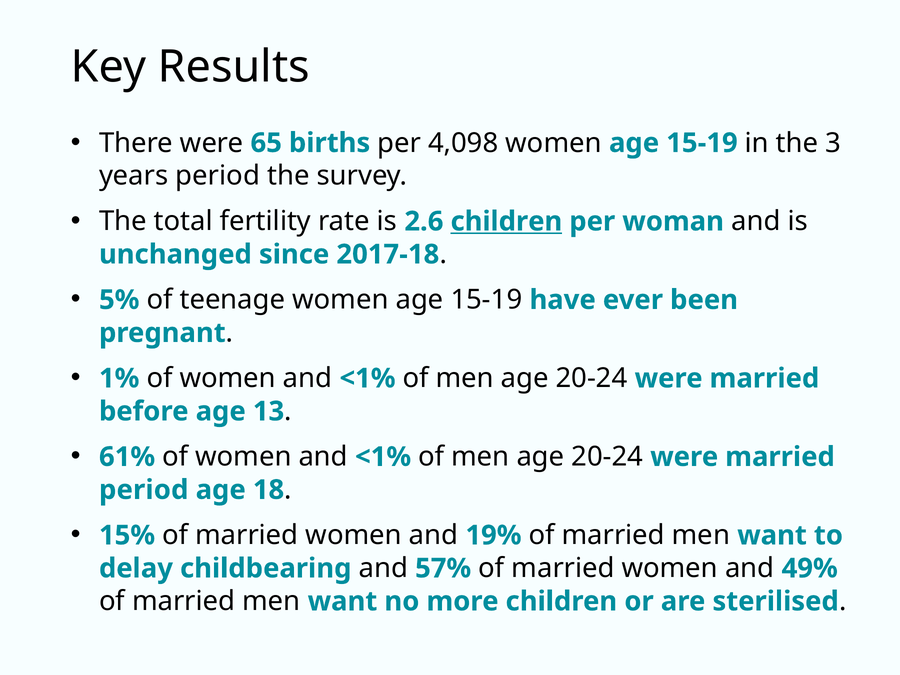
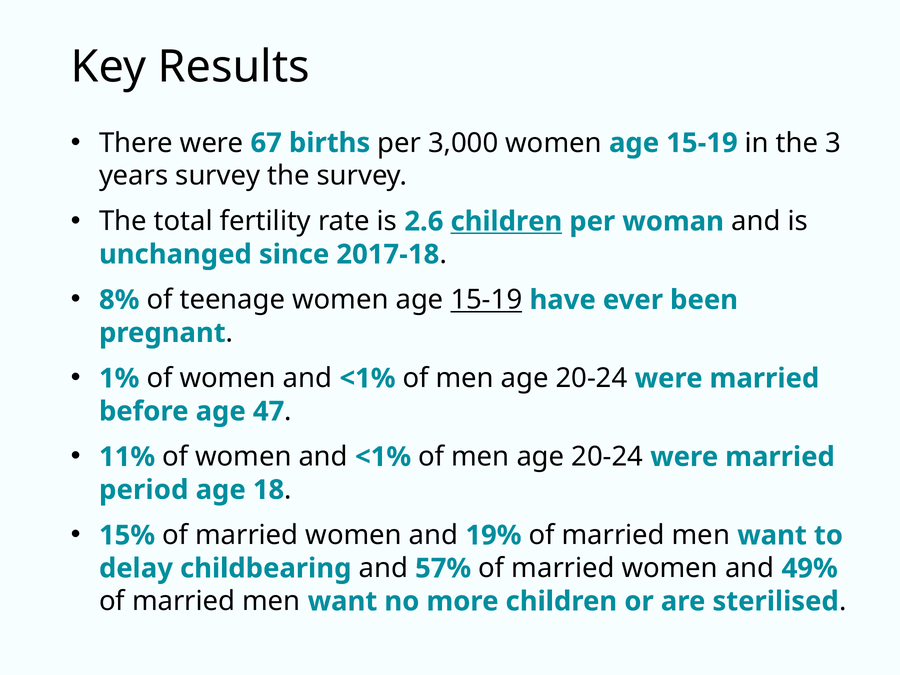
65: 65 -> 67
4,098: 4,098 -> 3,000
years period: period -> survey
5%: 5% -> 8%
15-19 at (486, 300) underline: none -> present
13: 13 -> 47
61%: 61% -> 11%
